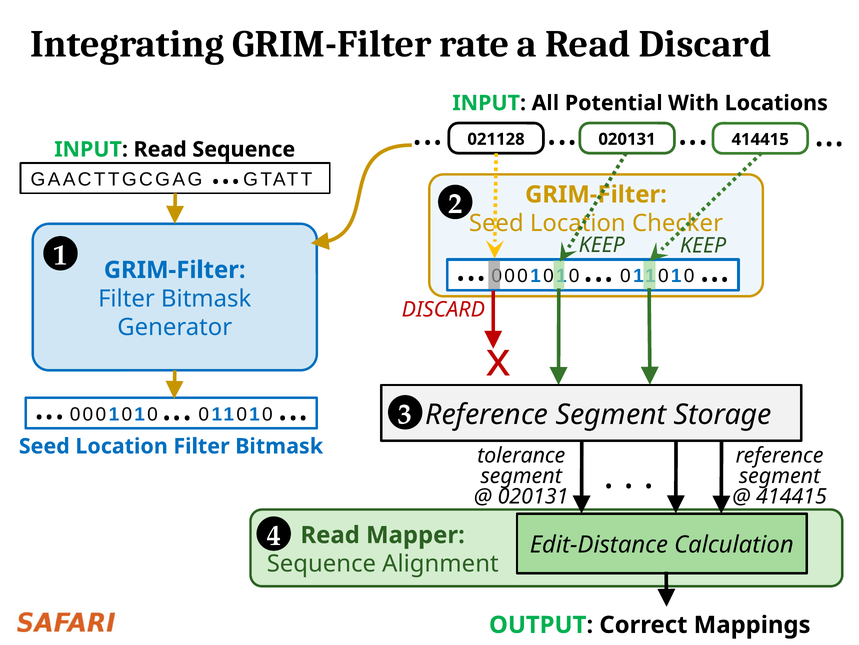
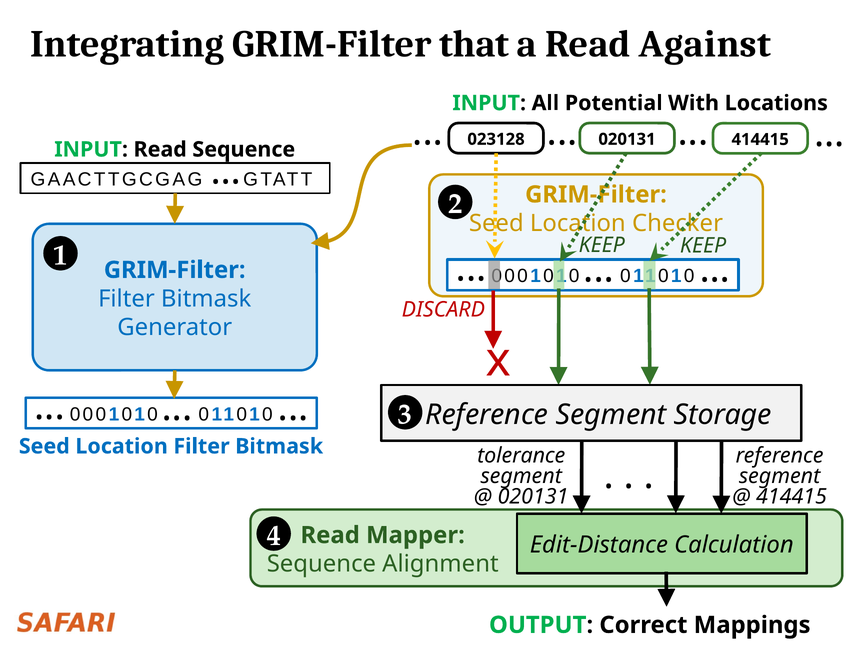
rate: rate -> that
Read Discard: Discard -> Against
021128: 021128 -> 023128
